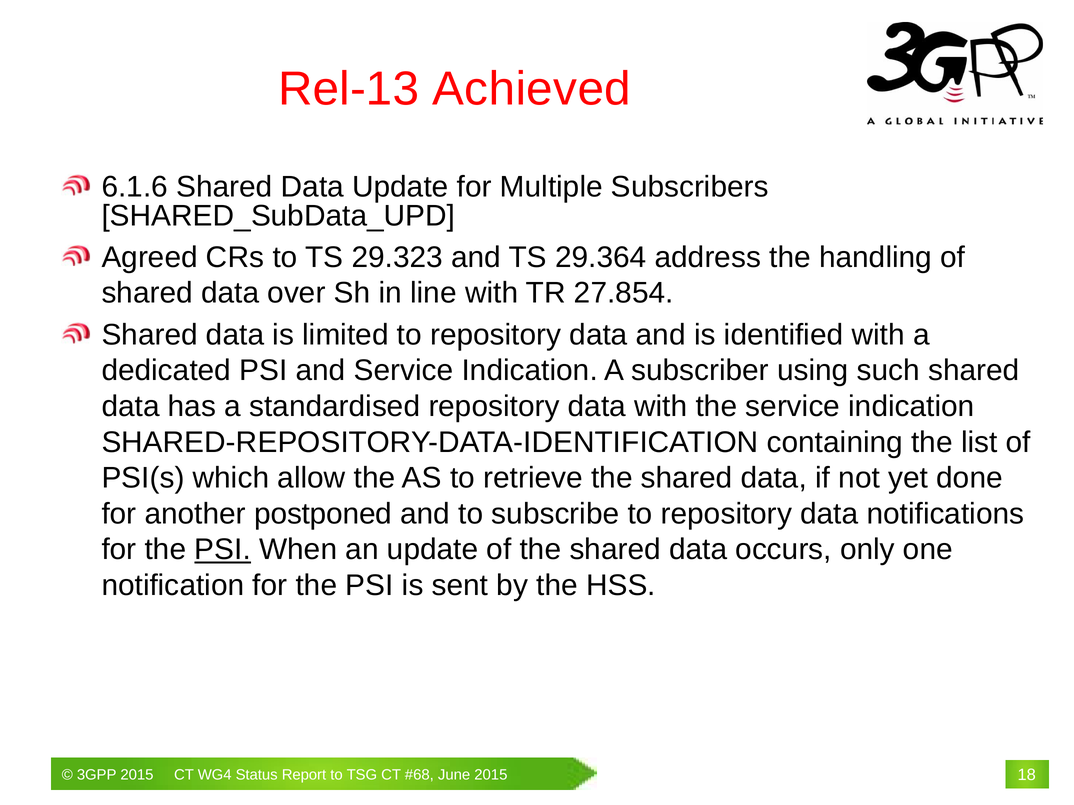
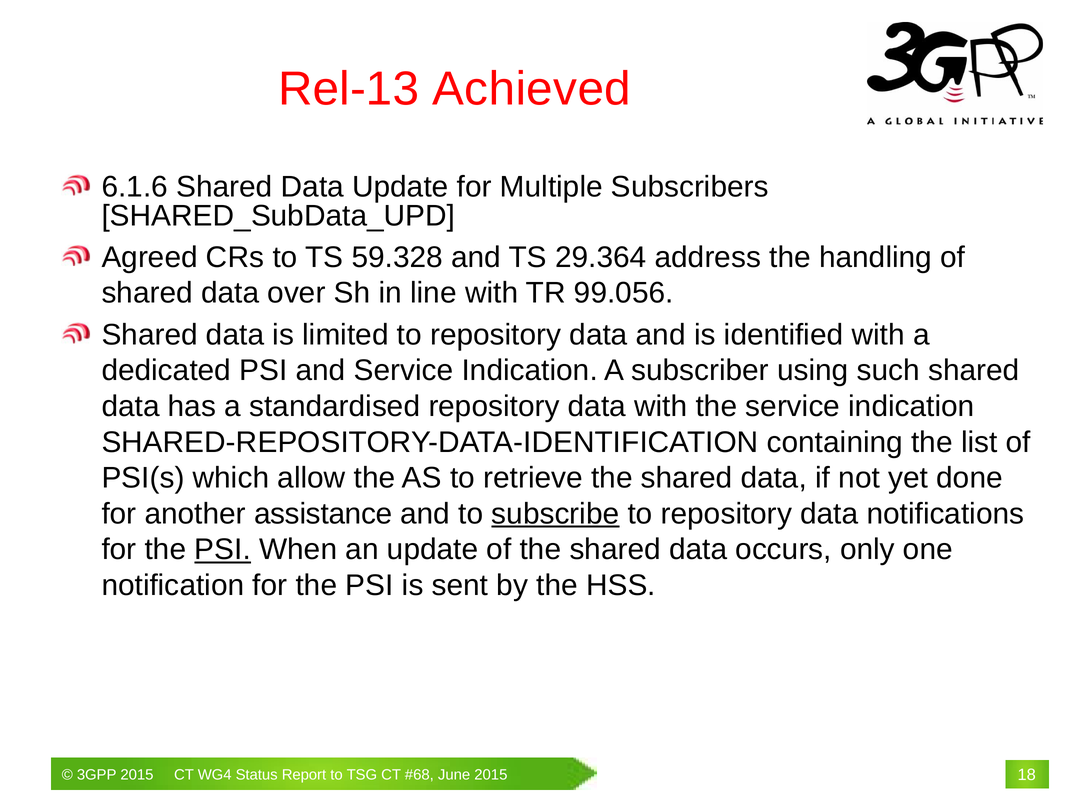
29.323: 29.323 -> 59.328
27.854: 27.854 -> 99.056
postponed: postponed -> assistance
subscribe underline: none -> present
